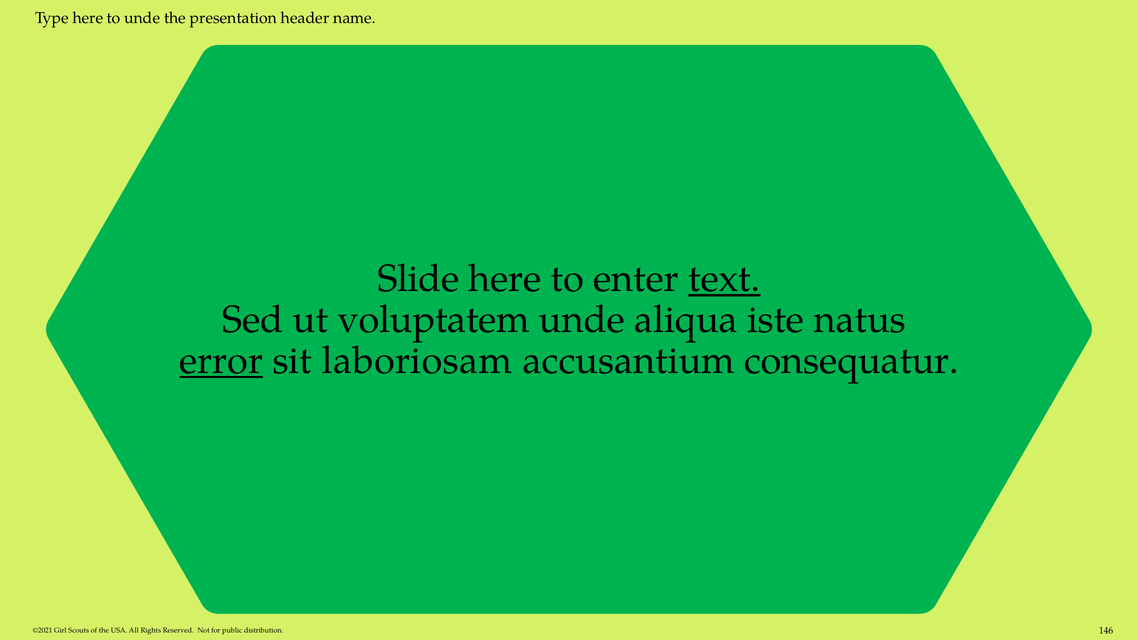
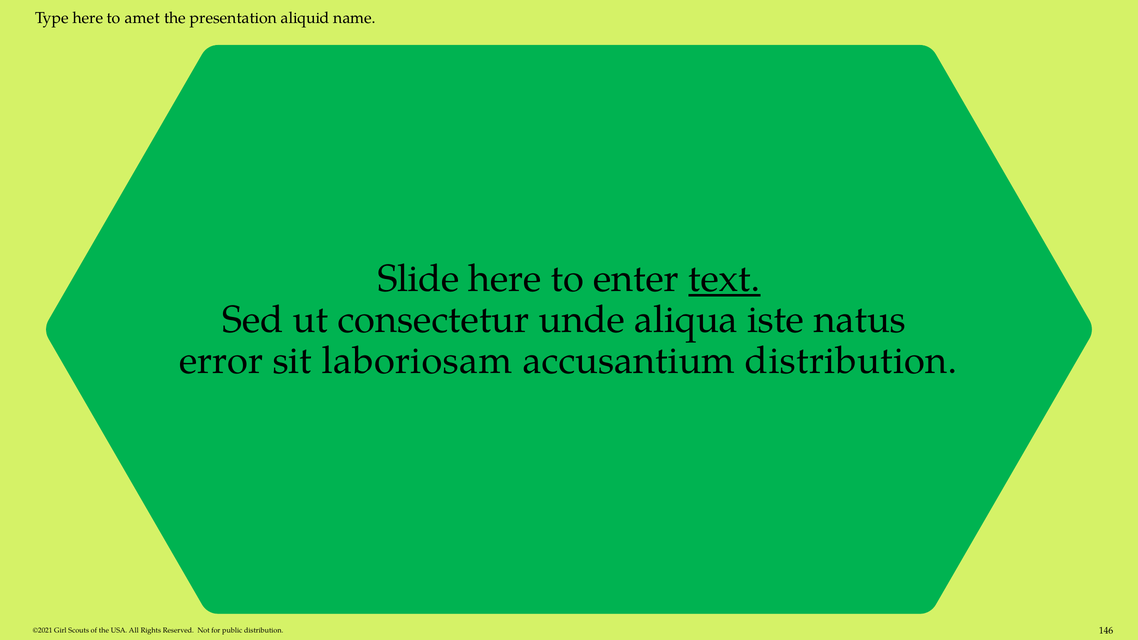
to unde: unde -> amet
header: header -> aliquid
voluptatem: voluptatem -> consectetur
error underline: present -> none
accusantium consequatur: consequatur -> distribution
